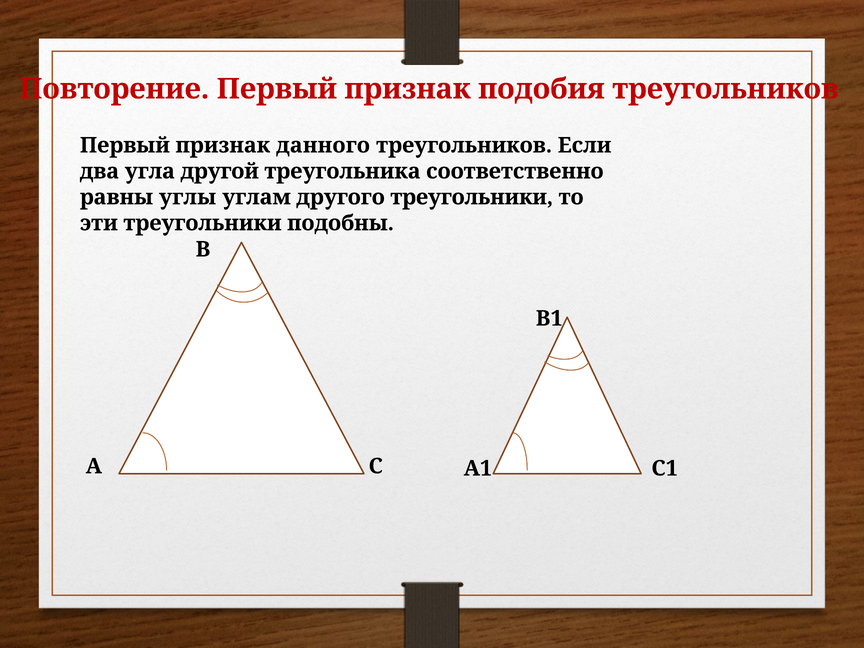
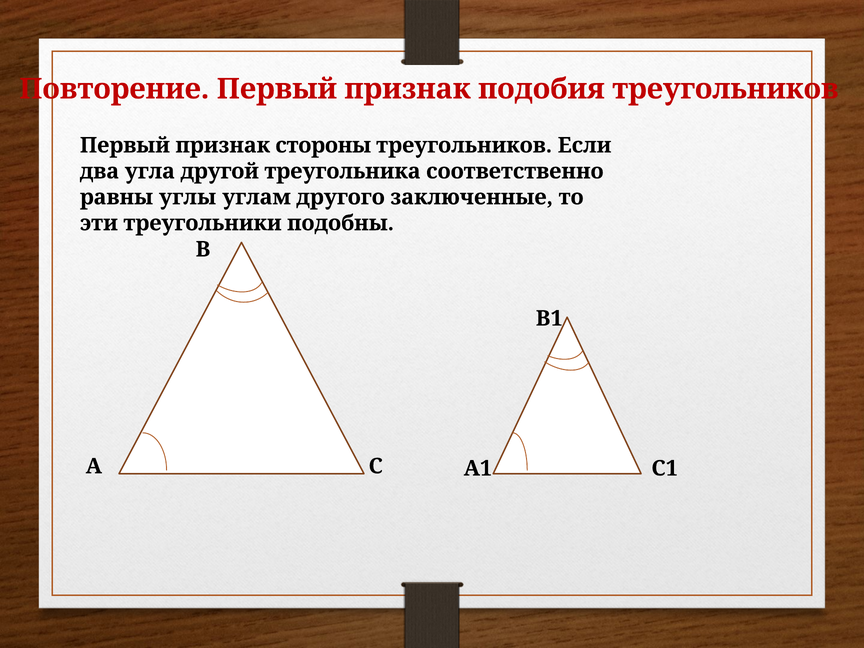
данного: данного -> стороны
другого треугольники: треугольники -> заключенные
